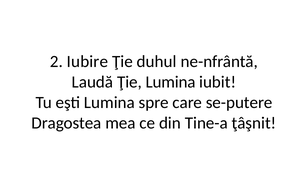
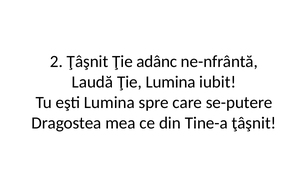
2 Iubire: Iubire -> Ţâşnit
duhul: duhul -> adânc
